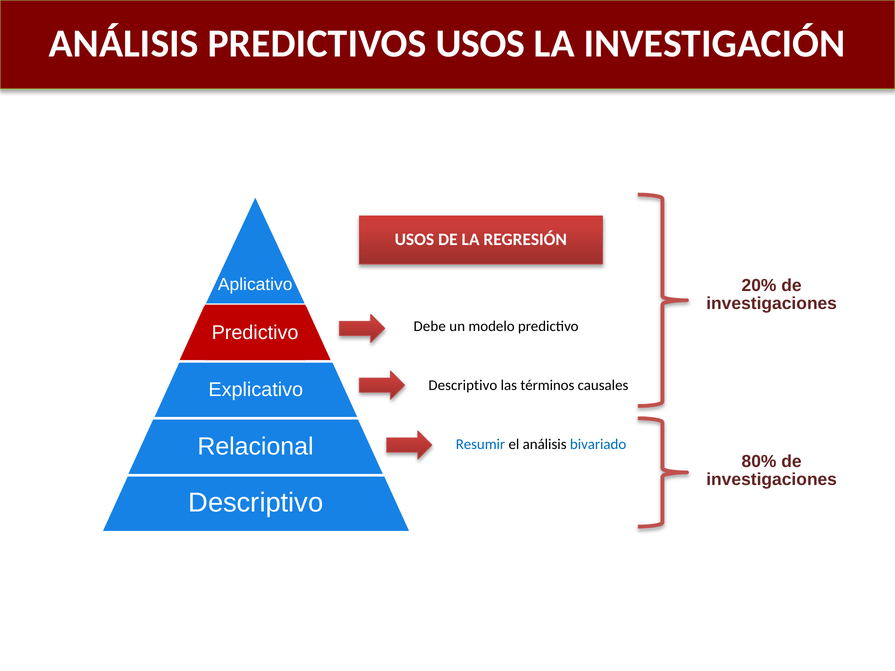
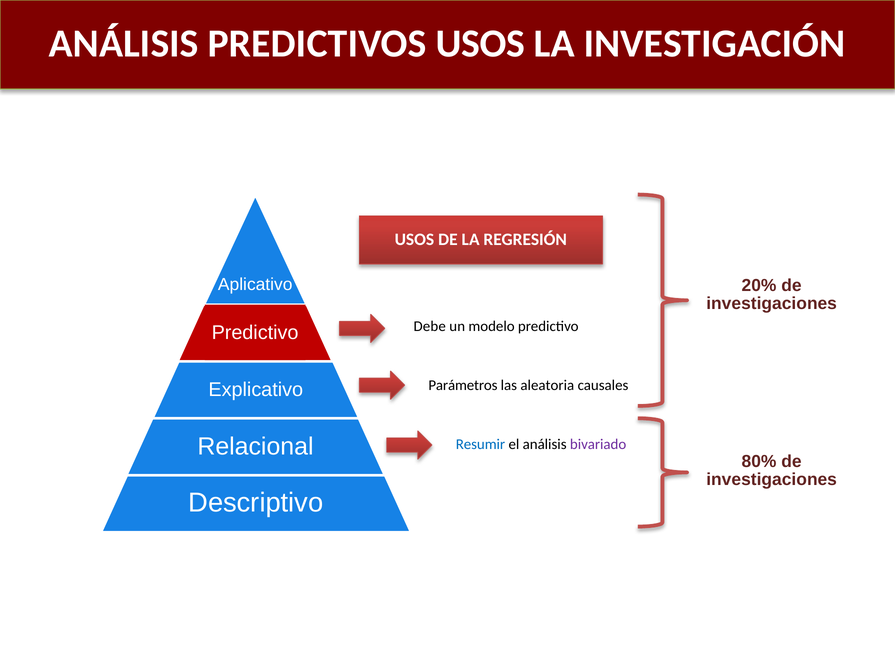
Descriptivo at (463, 386): Descriptivo -> Parámetros
términos: términos -> aleatoria
bivariado colour: blue -> purple
